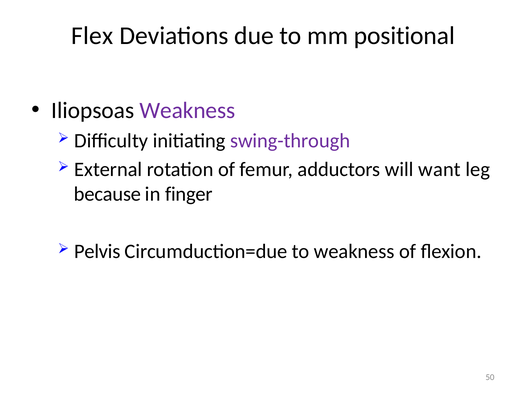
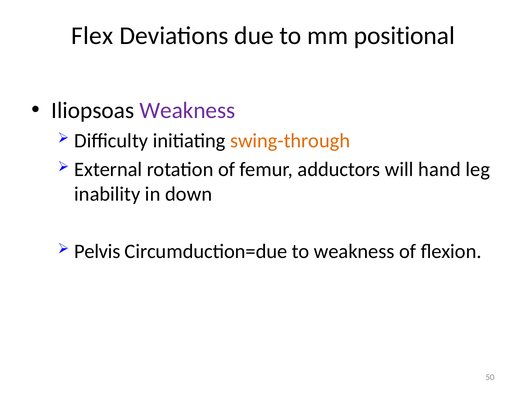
swing-through colour: purple -> orange
want: want -> hand
because: because -> inability
finger: finger -> down
